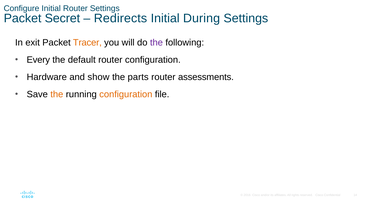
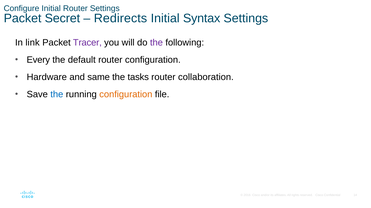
During: During -> Syntax
exit: exit -> link
Tracer colour: orange -> purple
show: show -> same
parts: parts -> tasks
assessments: assessments -> collaboration
the at (57, 95) colour: orange -> blue
